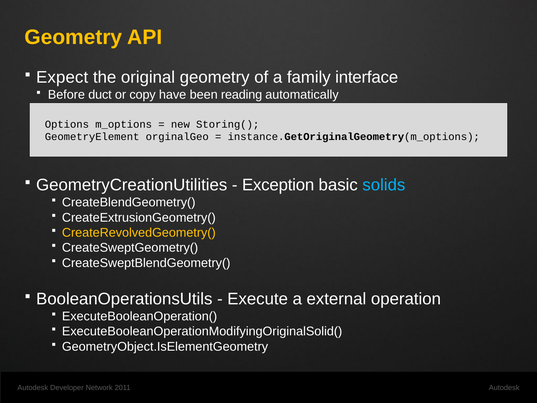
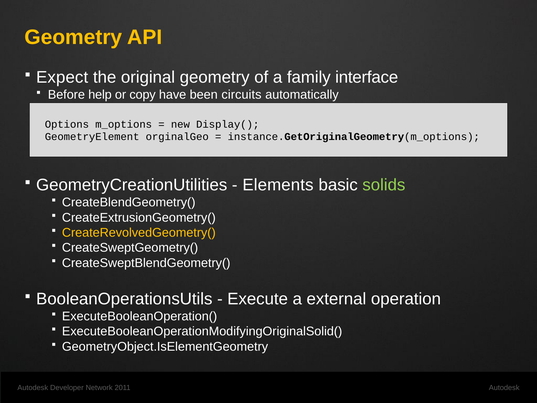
duct: duct -> help
reading: reading -> circuits
Storing(: Storing( -> Display(
Exception: Exception -> Elements
solids colour: light blue -> light green
